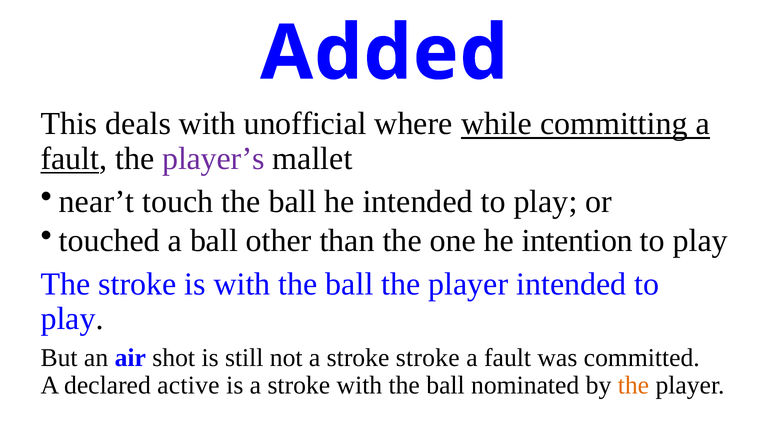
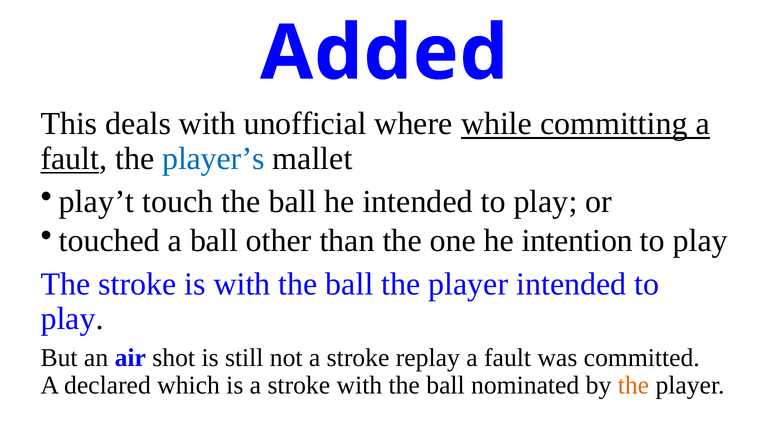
player’s colour: purple -> blue
near’t: near’t -> play’t
stroke stroke: stroke -> replay
active: active -> which
